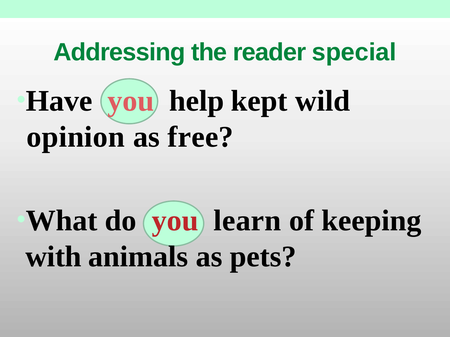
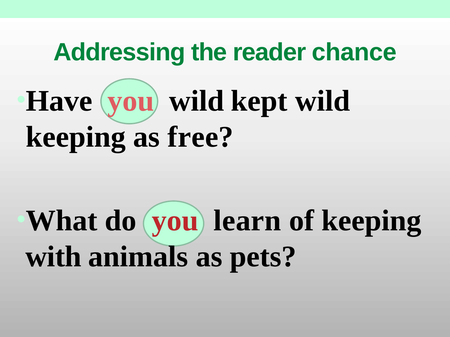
special: special -> chance
you help: help -> wild
opinion at (76, 137): opinion -> keeping
